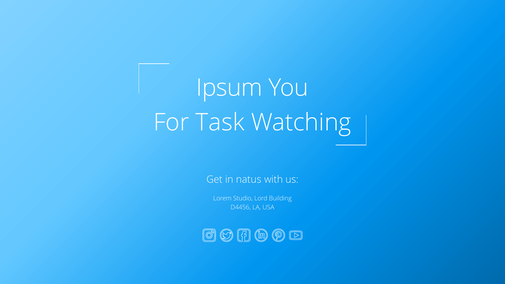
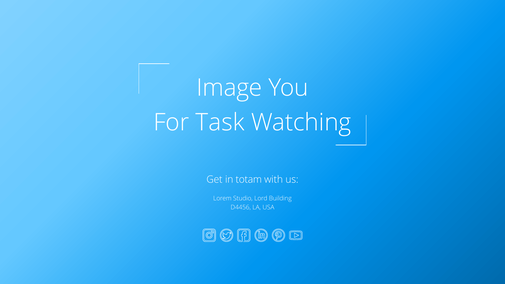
Ipsum: Ipsum -> Image
natus: natus -> totam
